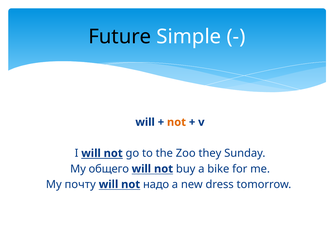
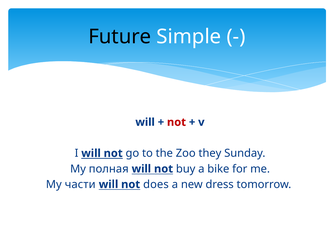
not at (177, 122) colour: orange -> red
общего: общего -> полная
почту: почту -> части
надо: надо -> does
